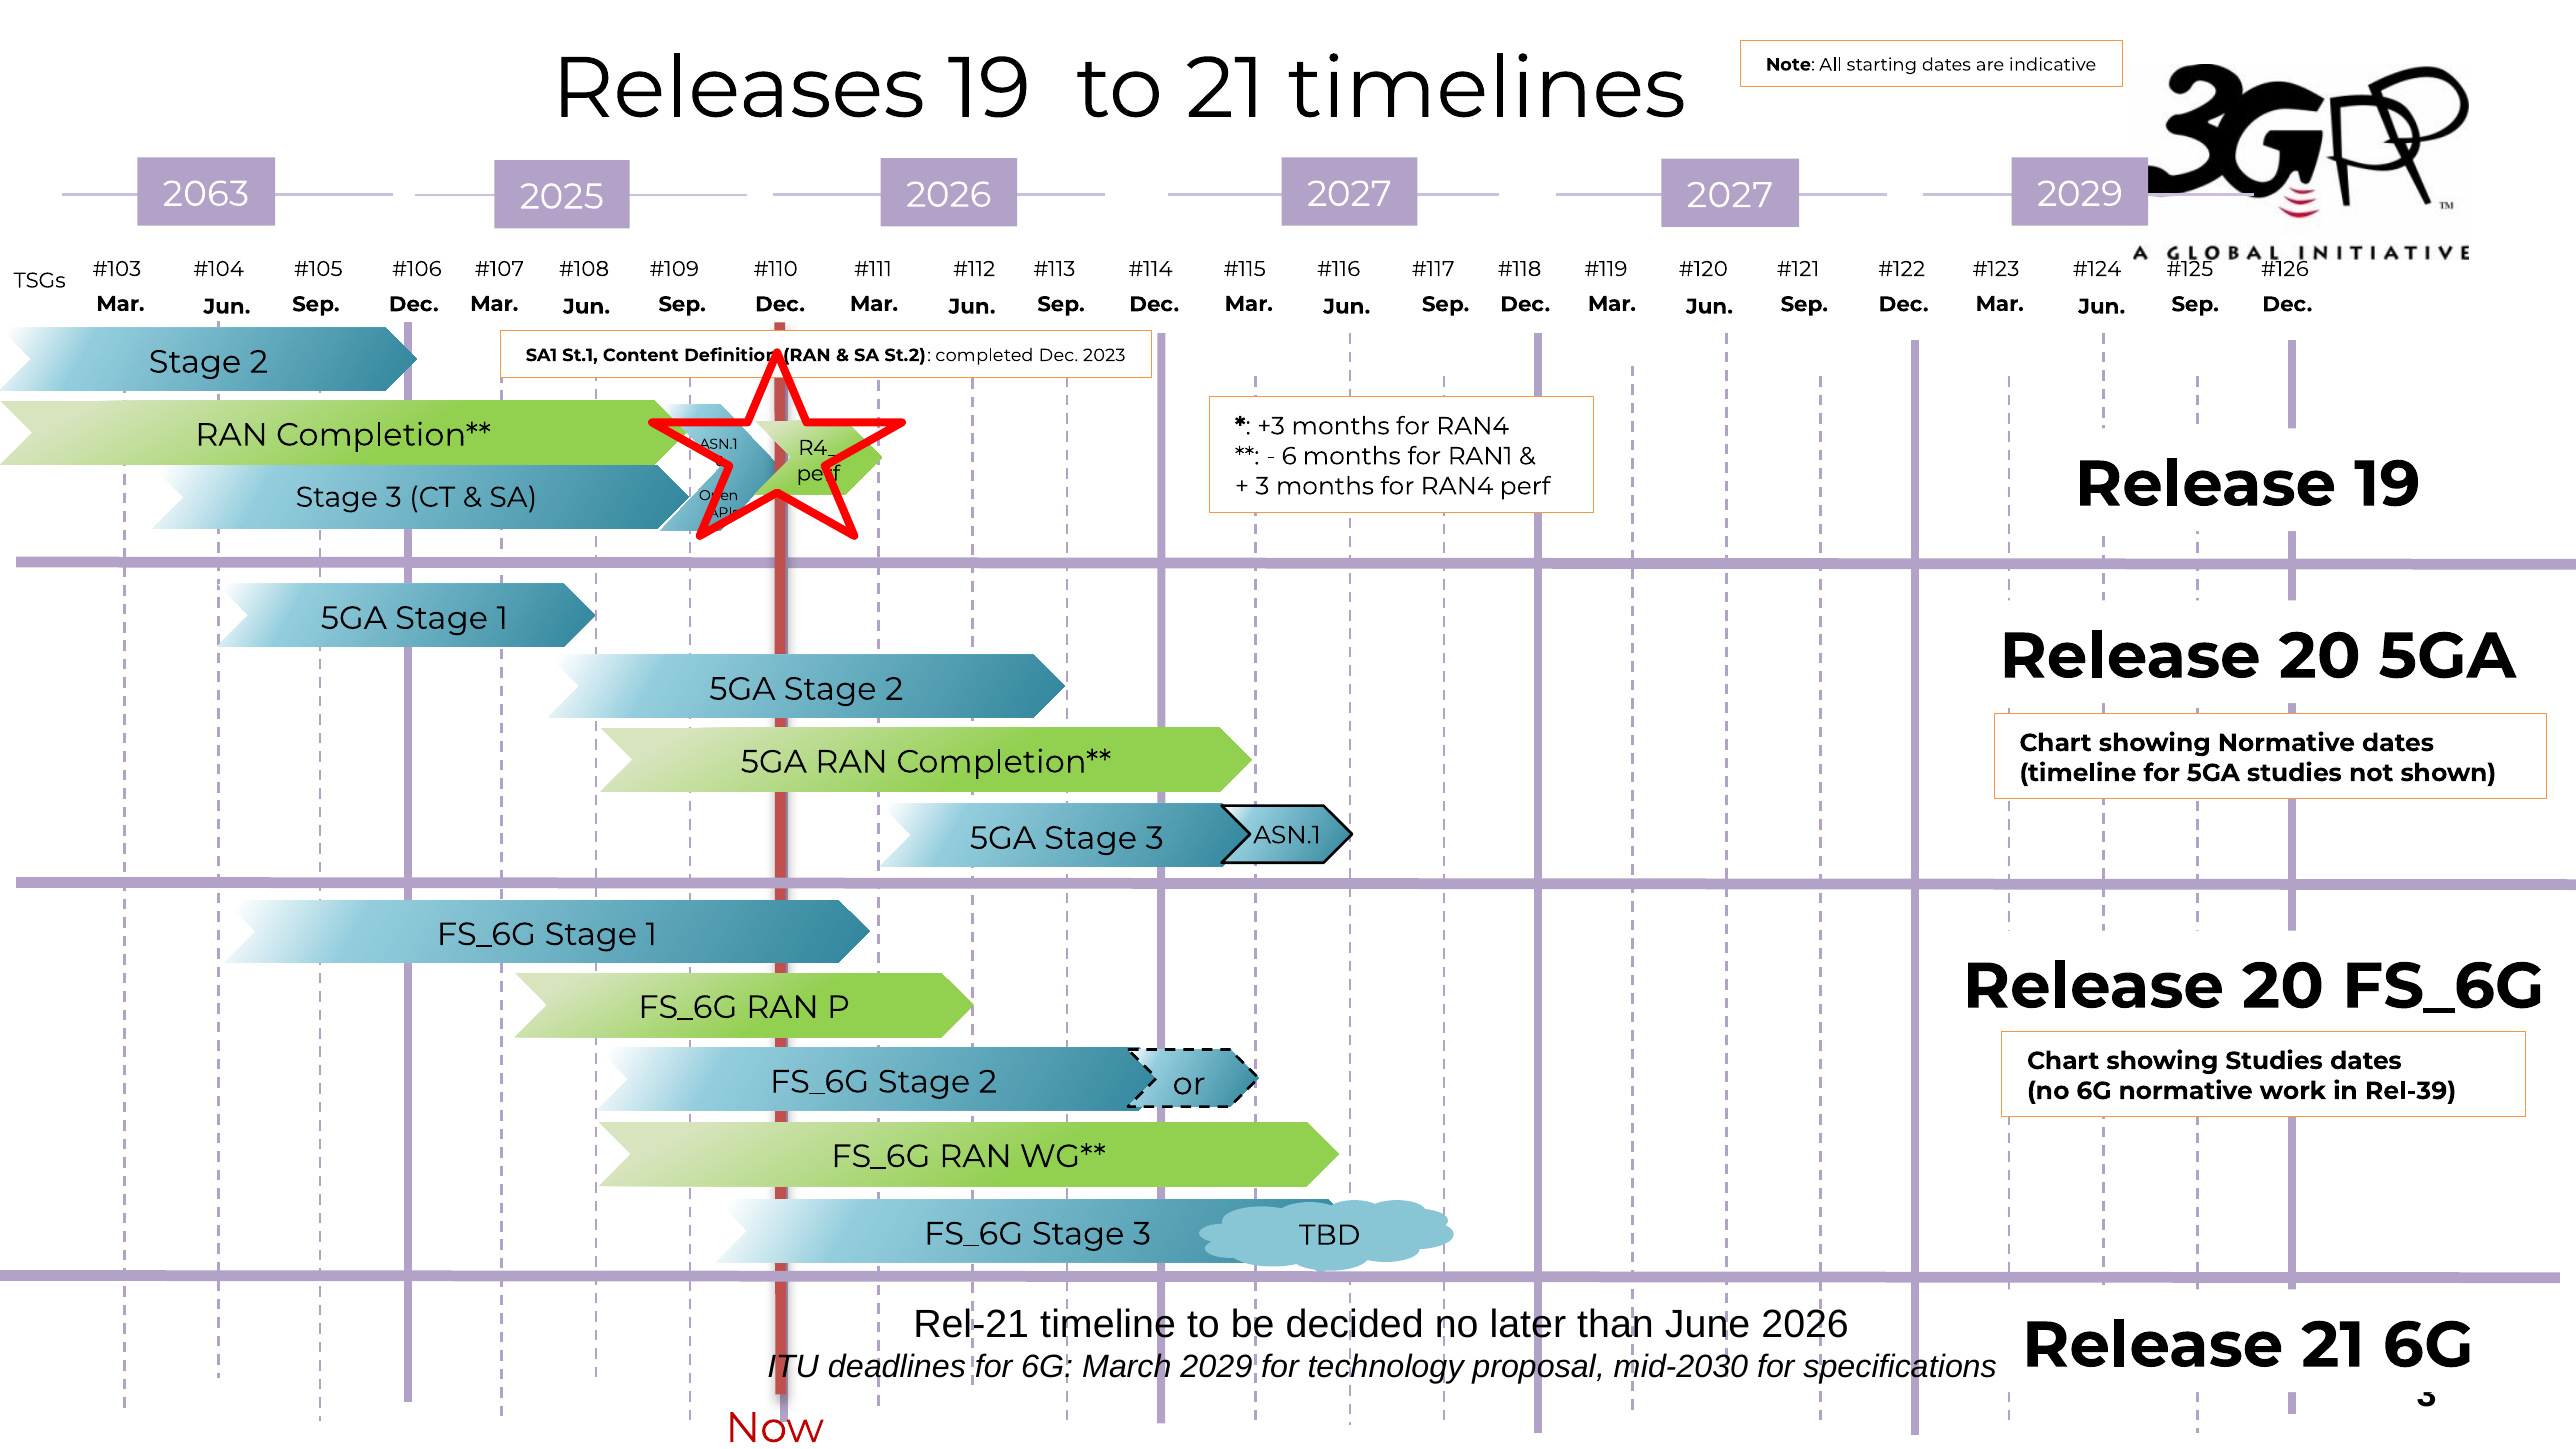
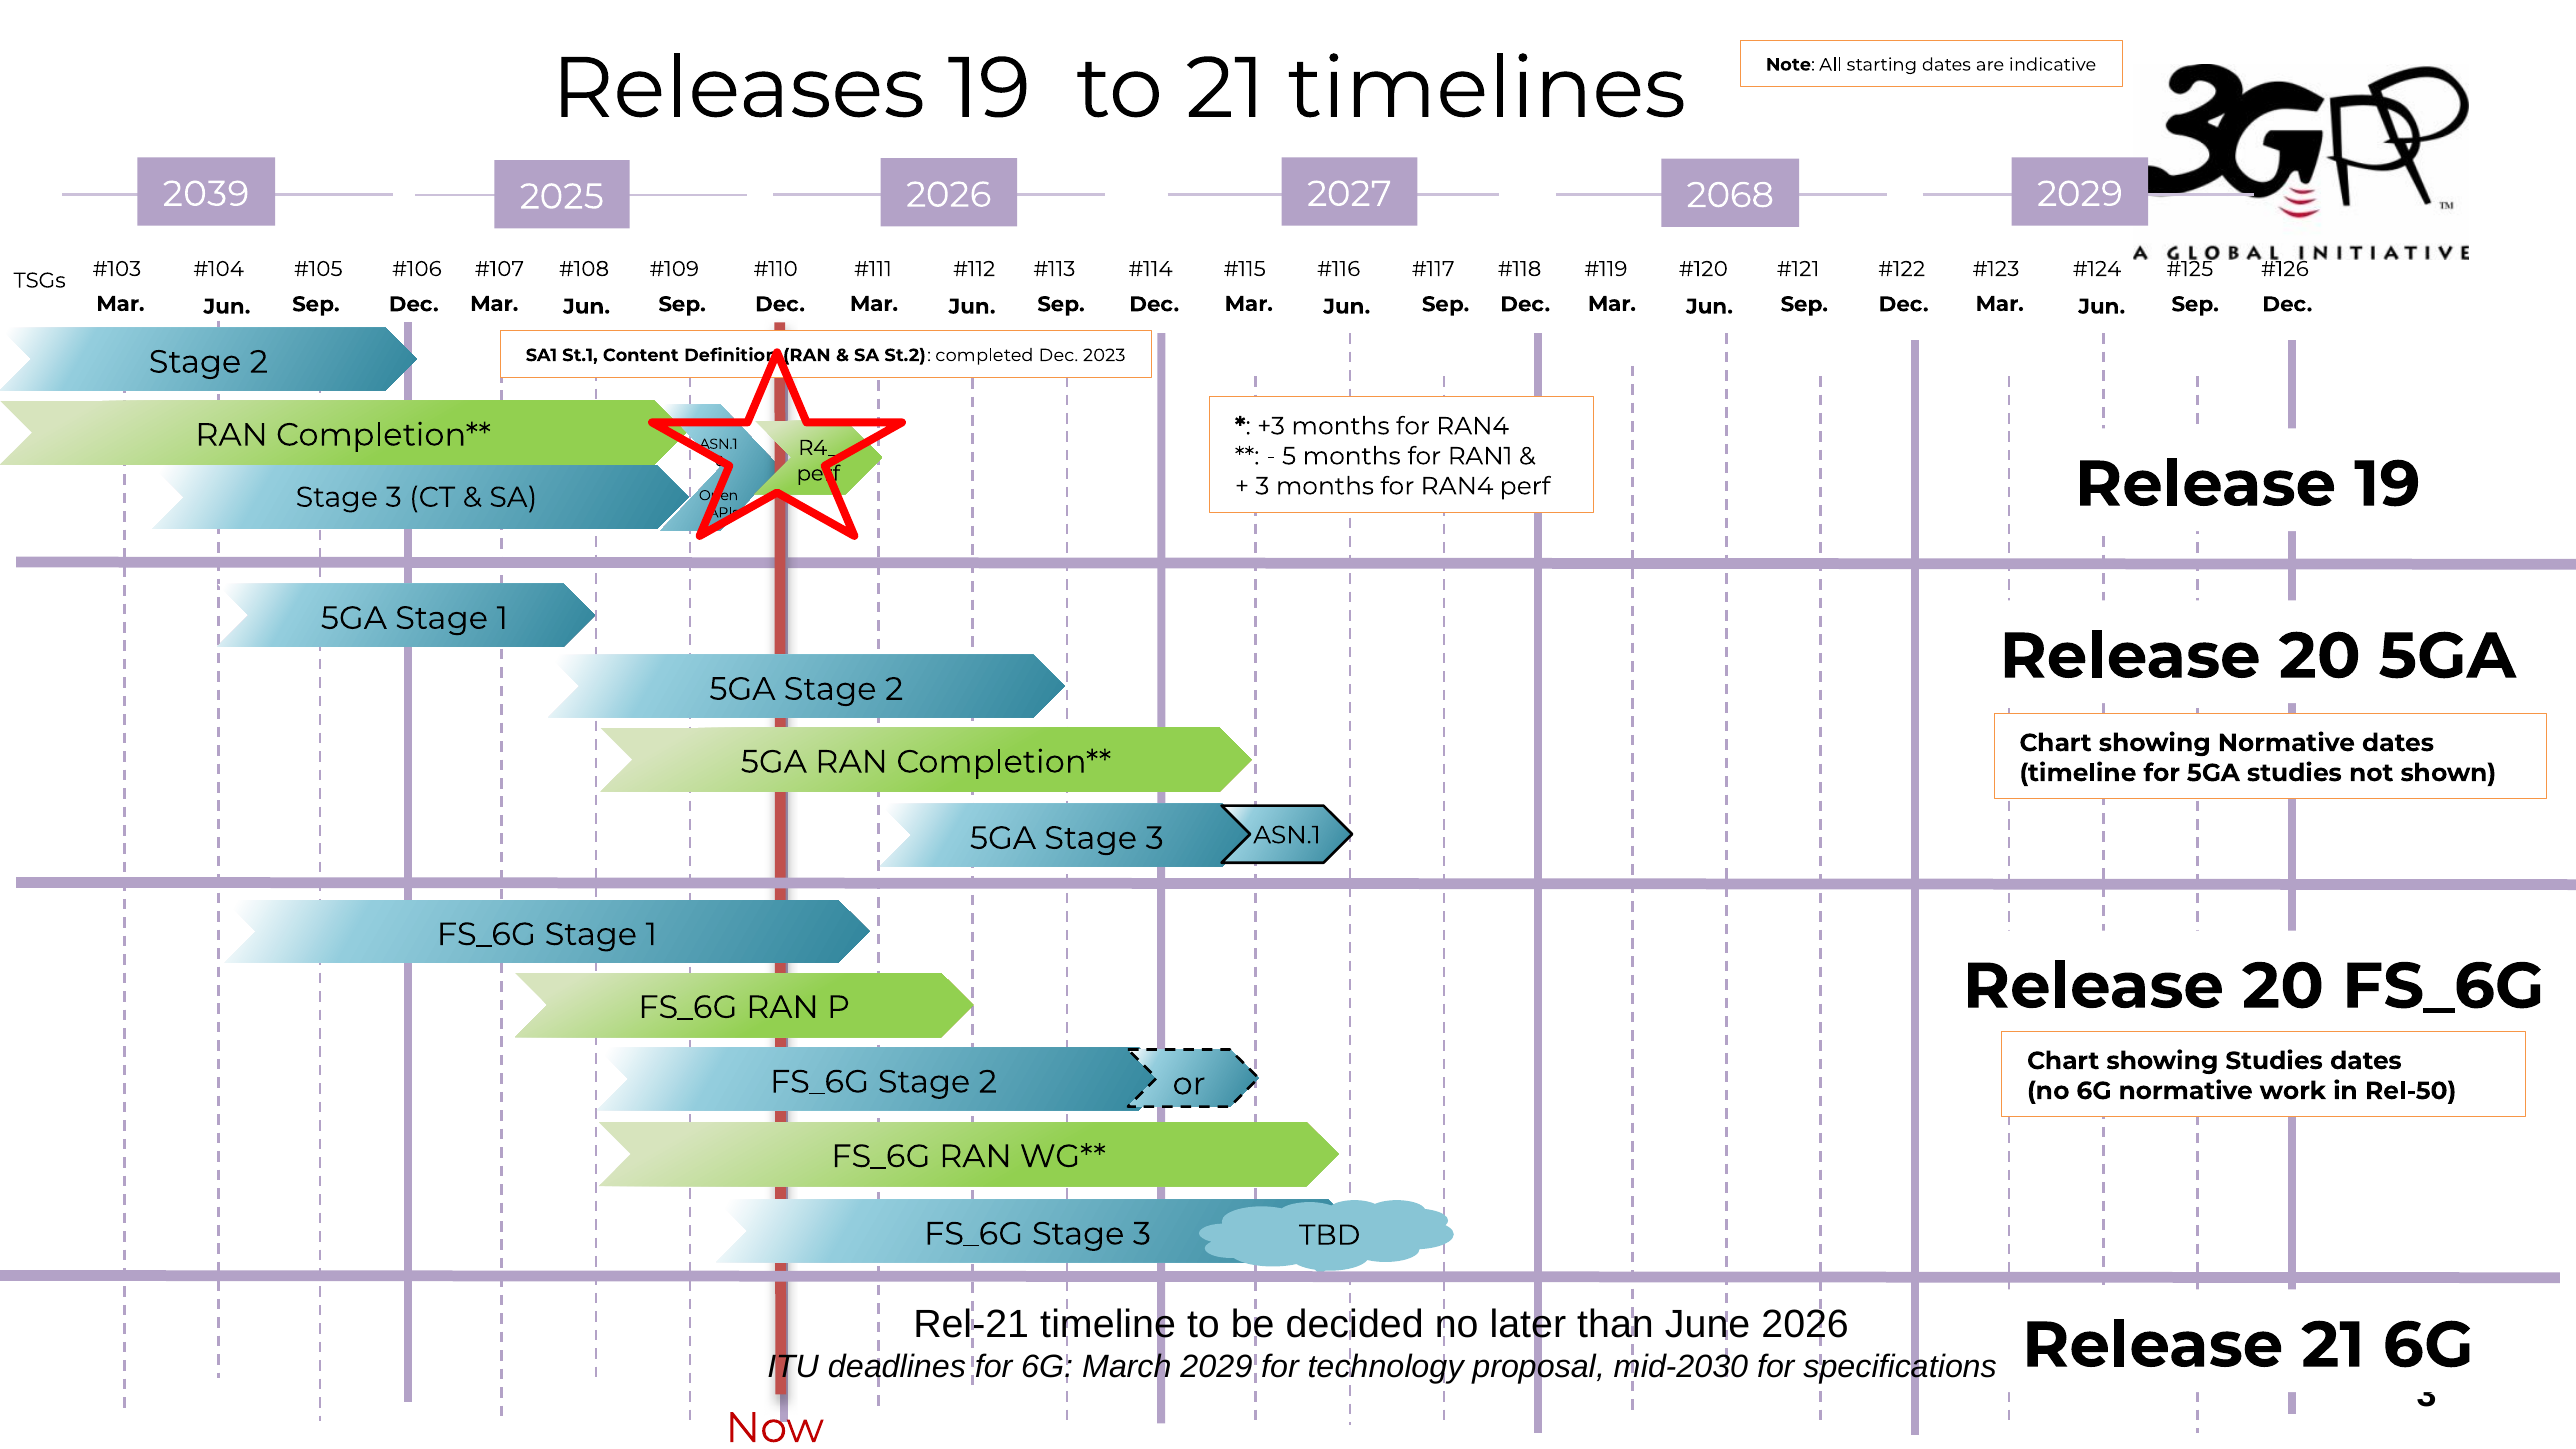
2063: 2063 -> 2039
2026 2027: 2027 -> 2068
6: 6 -> 5
Rel-39: Rel-39 -> Rel-50
